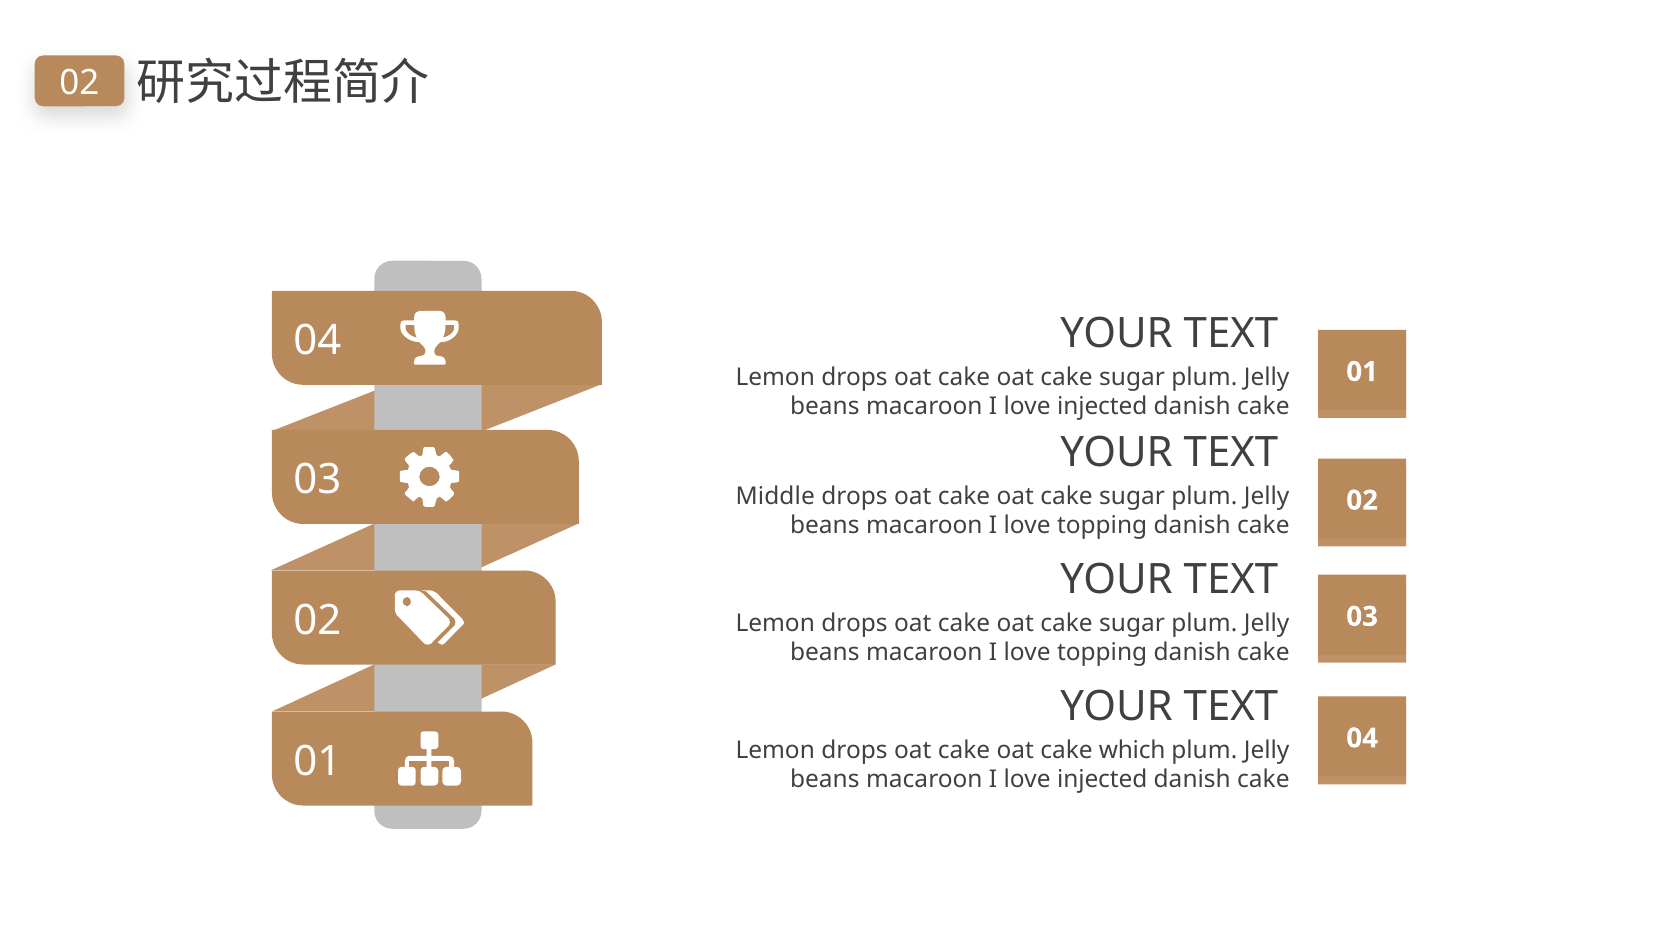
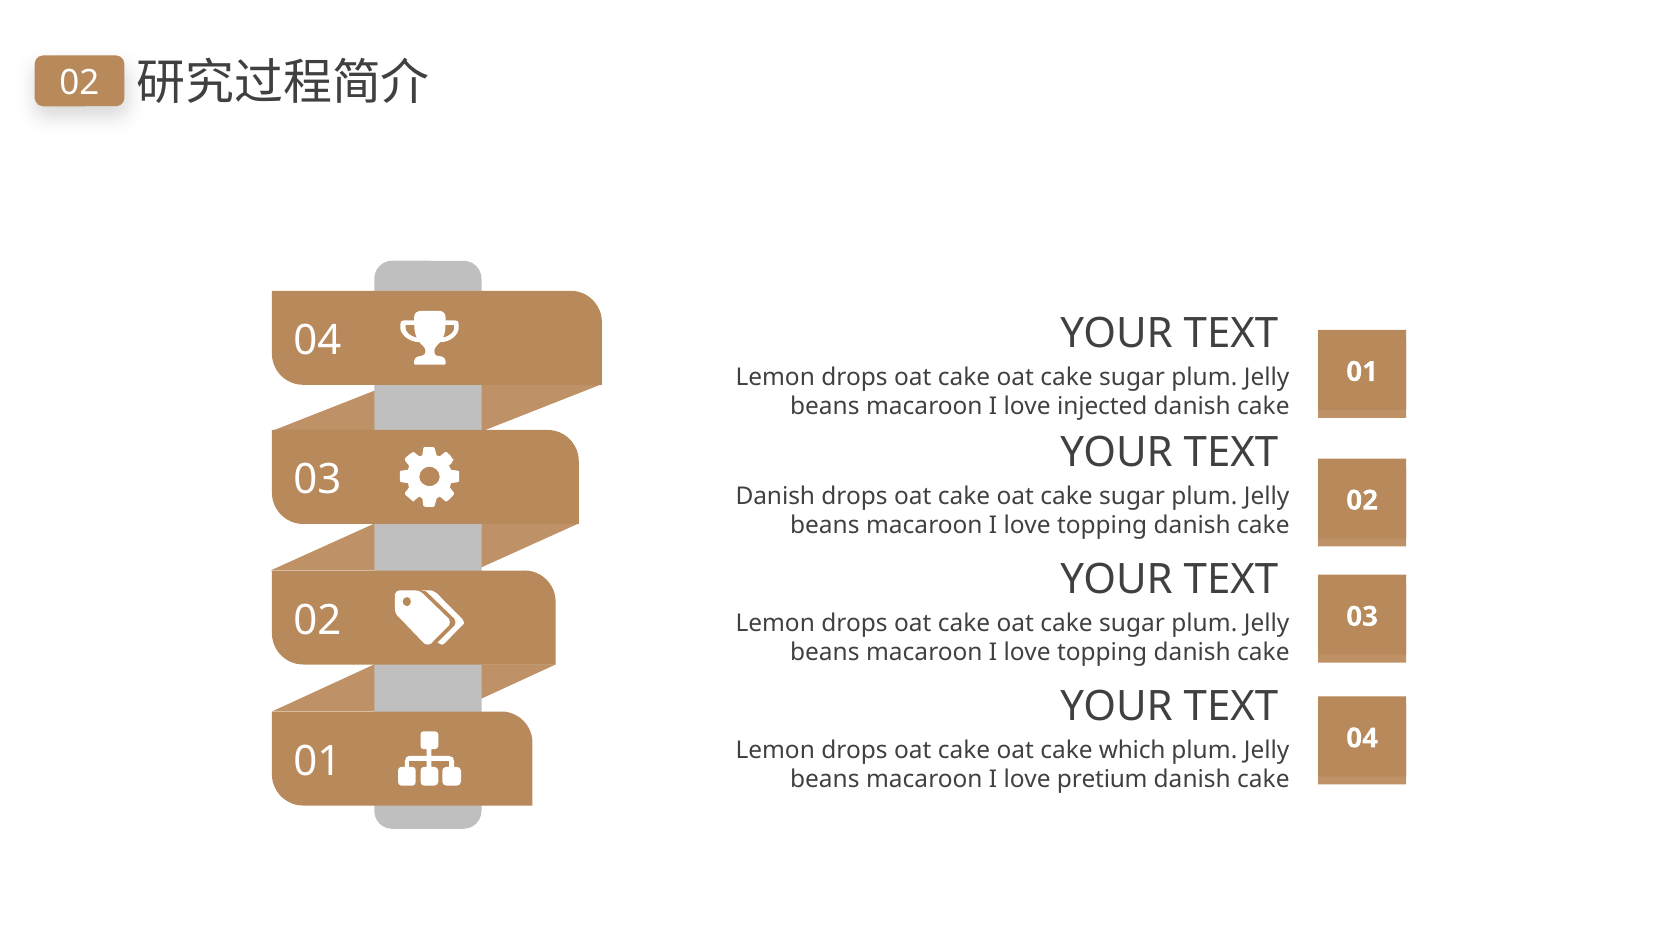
Middle at (775, 496): Middle -> Danish
injected at (1102, 780): injected -> pretium
